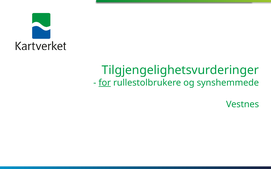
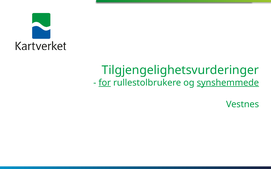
synshemmede underline: none -> present
